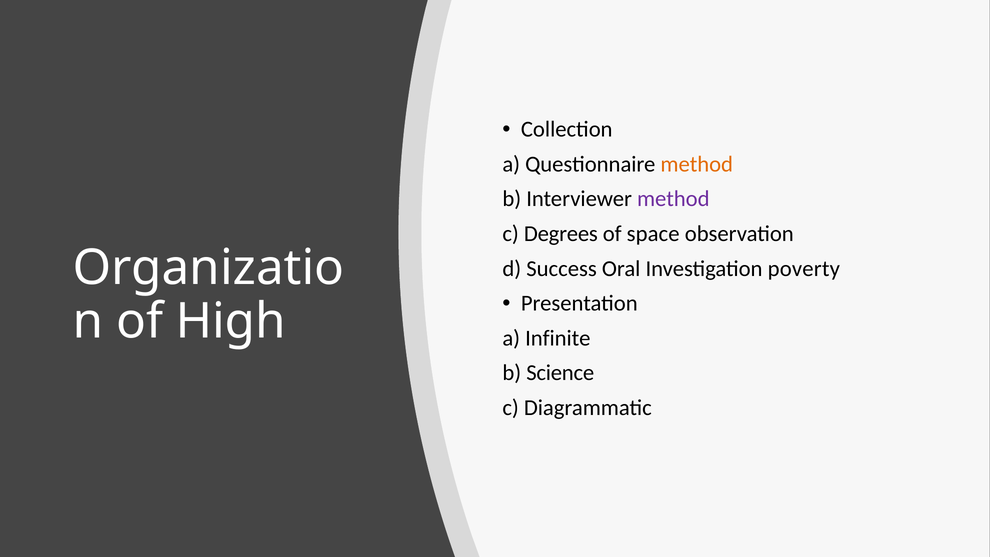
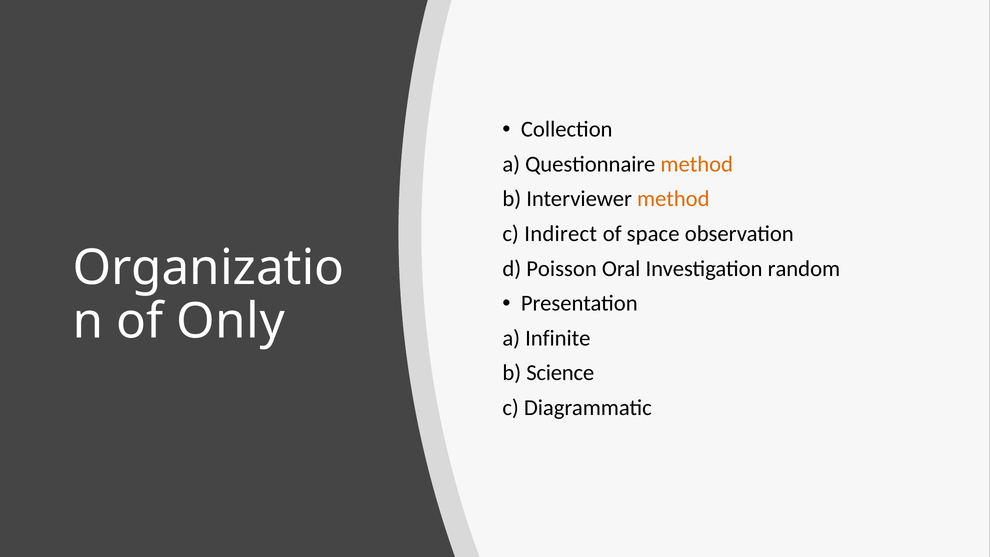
method at (673, 199) colour: purple -> orange
Degrees: Degrees -> Indirect
Success: Success -> Poisson
poverty: poverty -> random
High: High -> Only
